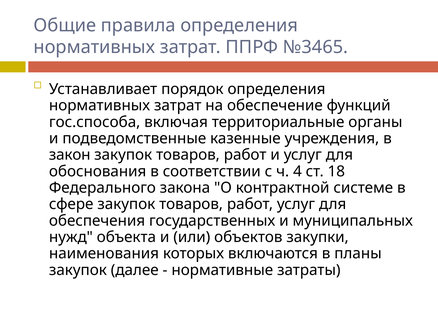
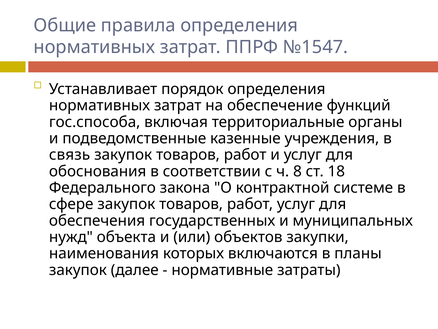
№3465: №3465 -> №1547
закон: закон -> связь
4: 4 -> 8
